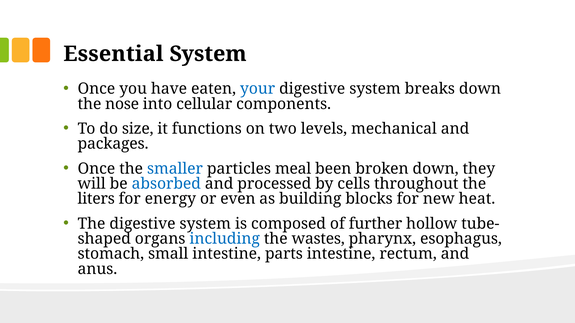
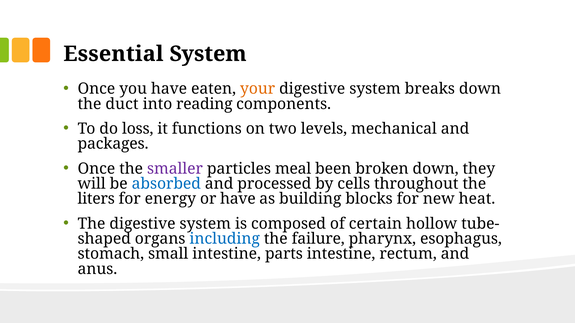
your colour: blue -> orange
nose: nose -> duct
cellular: cellular -> reading
size: size -> loss
smaller colour: blue -> purple
or even: even -> have
further: further -> certain
wastes: wastes -> failure
